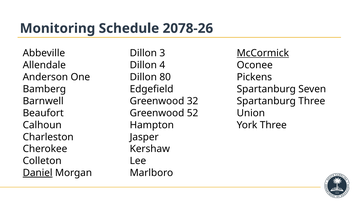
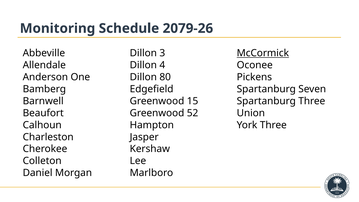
2078-26: 2078-26 -> 2079-26
32: 32 -> 15
Daniel underline: present -> none
